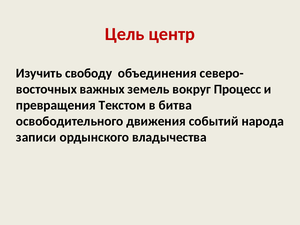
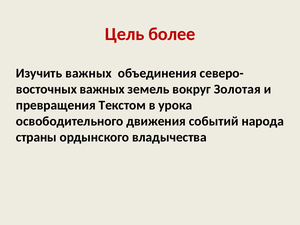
центр: центр -> более
Изучить свободу: свободу -> важных
Процесс: Процесс -> Золотая
битва: битва -> урока
записи: записи -> страны
